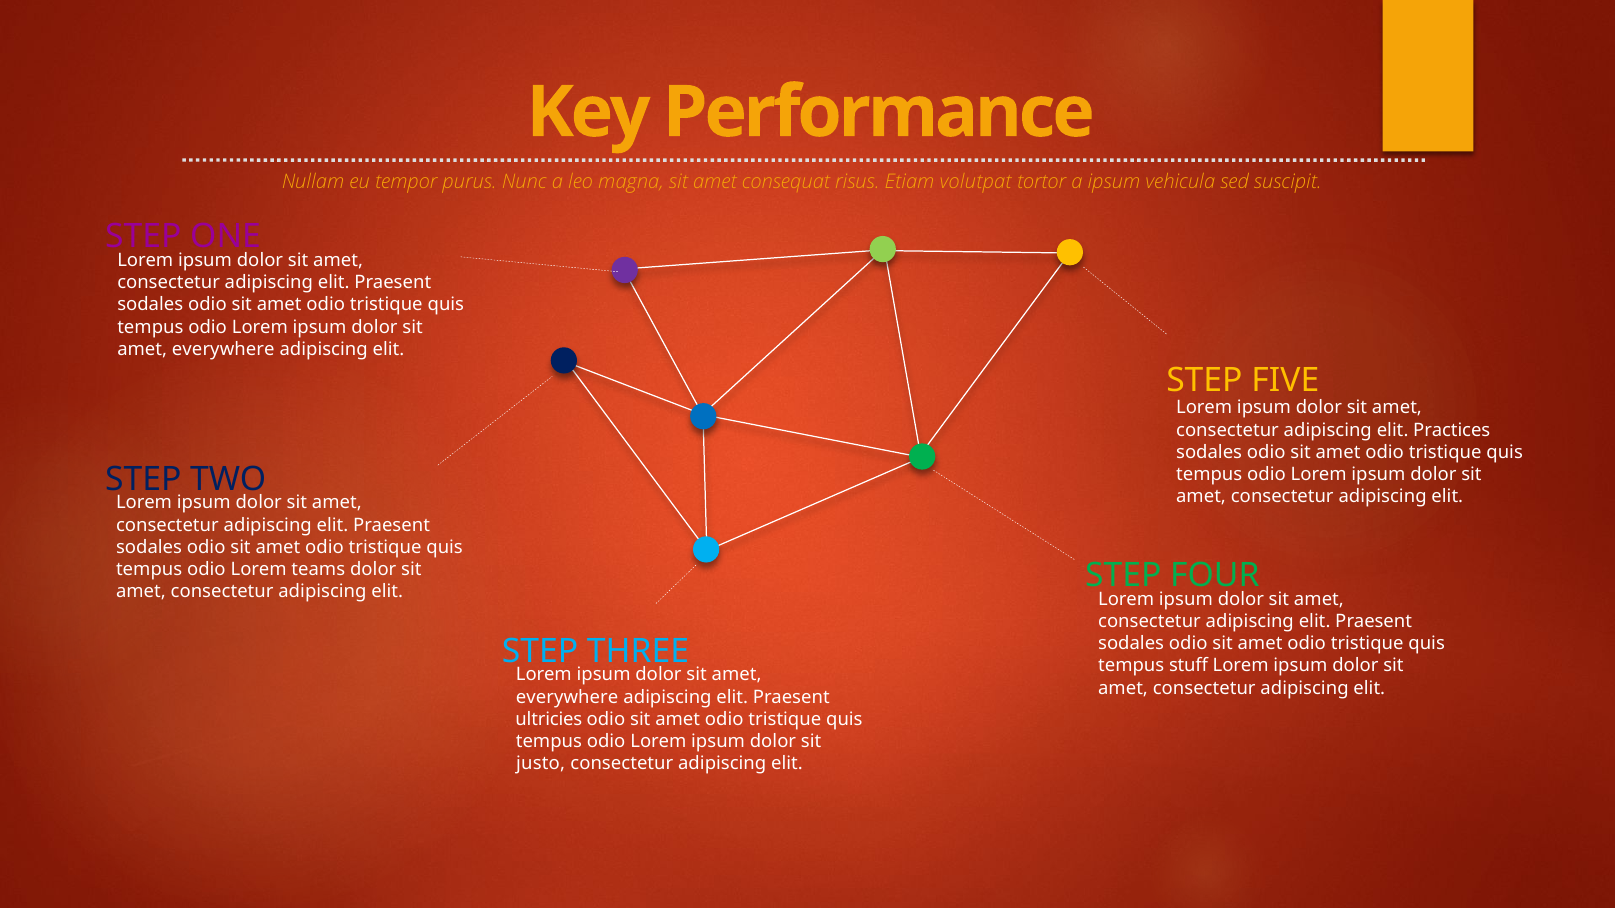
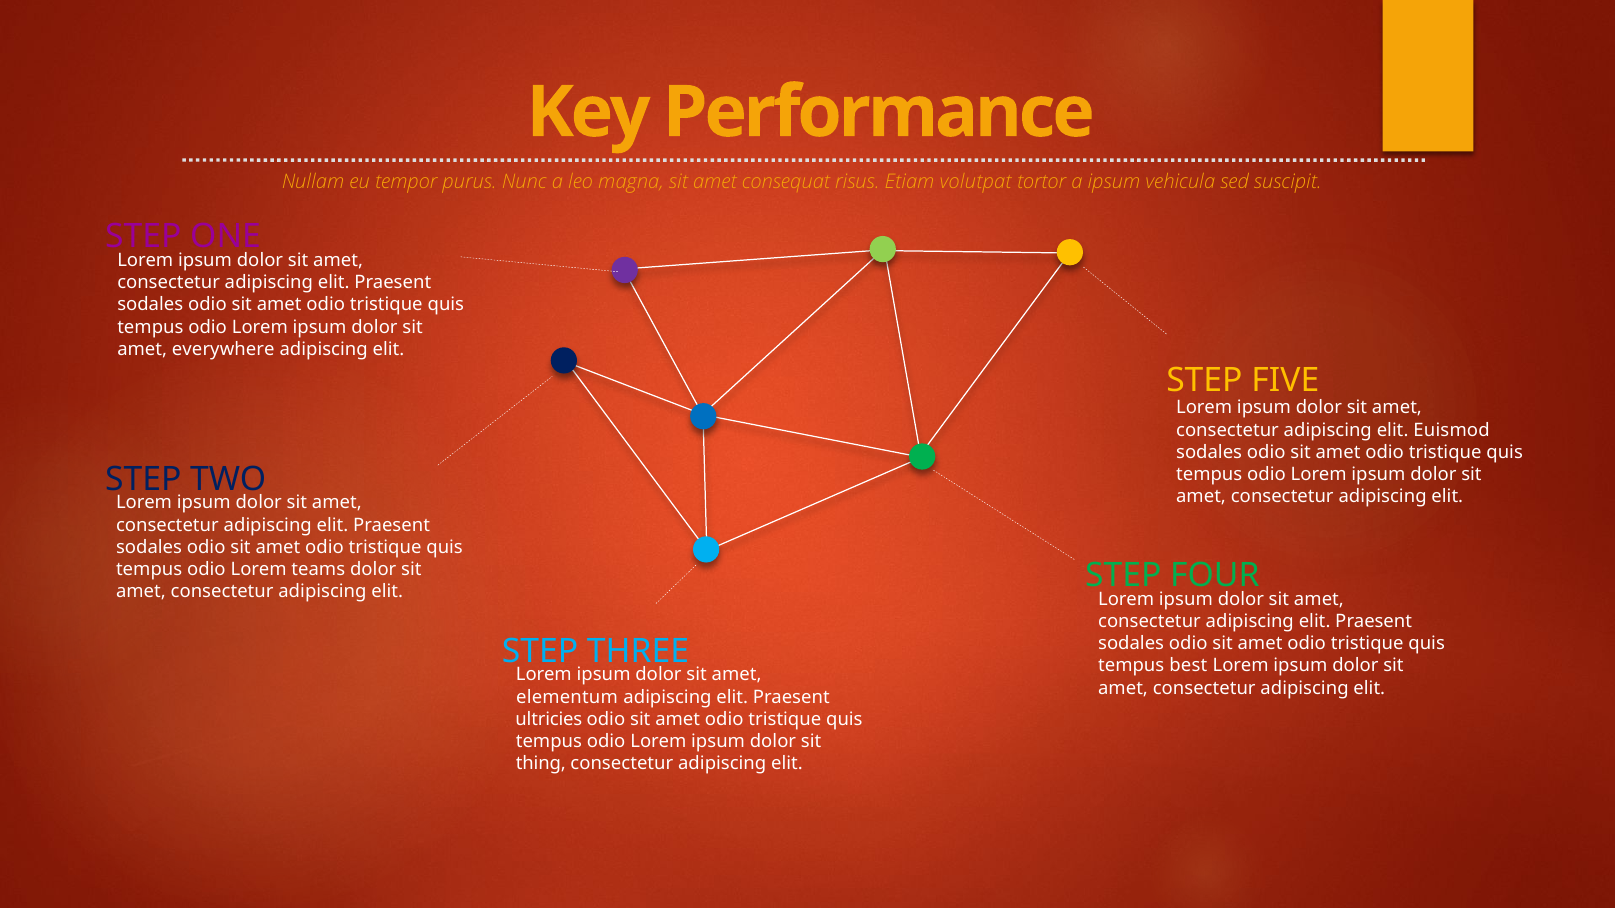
Practices: Practices -> Euismod
stuff: stuff -> best
everywhere at (567, 697): everywhere -> elementum
justo: justo -> thing
